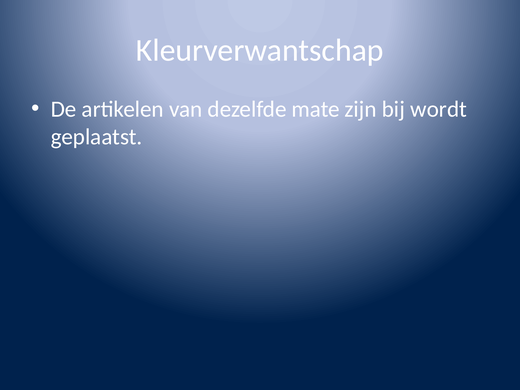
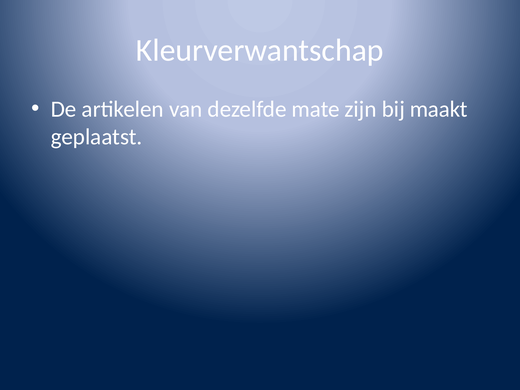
wordt: wordt -> maakt
